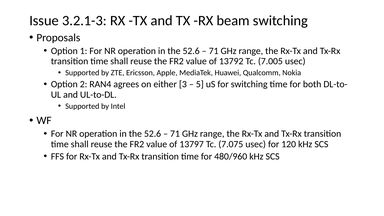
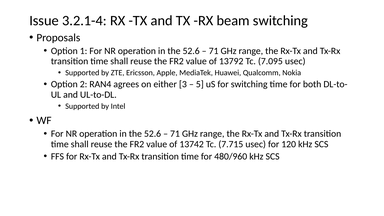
3.2.1-3: 3.2.1-3 -> 3.2.1-4
7.005: 7.005 -> 7.095
13797: 13797 -> 13742
7.075: 7.075 -> 7.715
